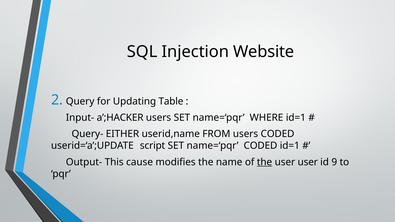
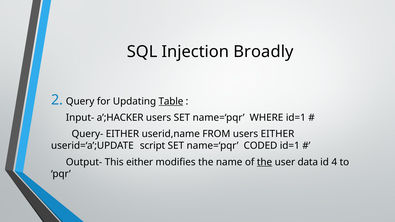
Website: Website -> Broadly
Table underline: none -> present
users CODED: CODED -> EITHER
This cause: cause -> either
user user: user -> data
9: 9 -> 4
